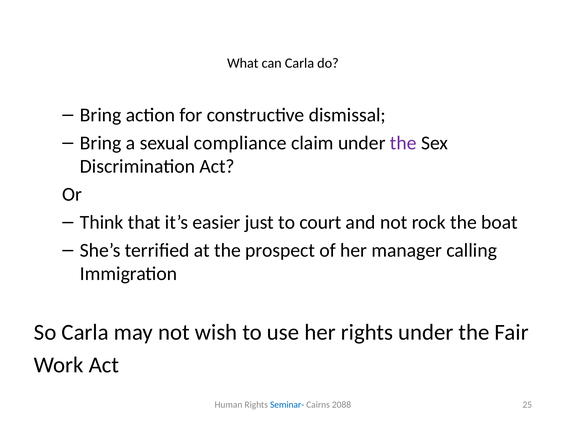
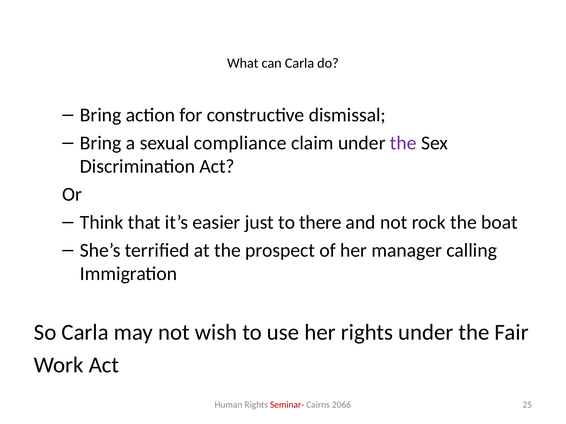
court: court -> there
Seminar- colour: blue -> red
2088: 2088 -> 2066
